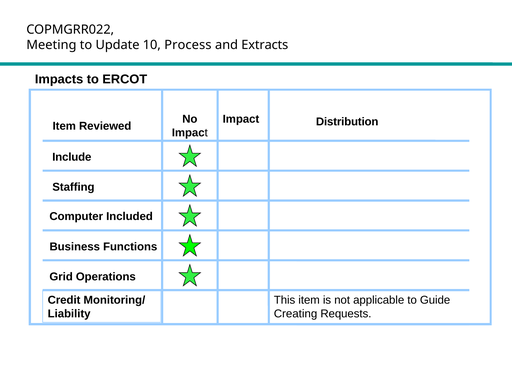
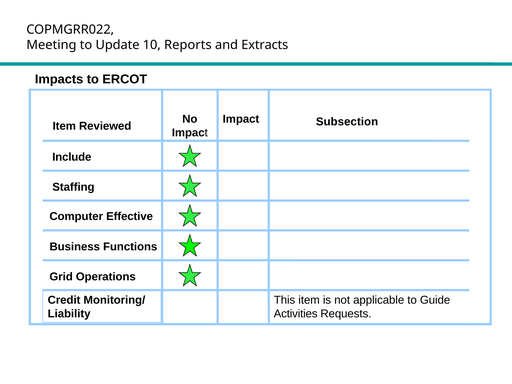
Process: Process -> Reports
Distribution: Distribution -> Subsection
Included: Included -> Effective
Creating: Creating -> Activities
